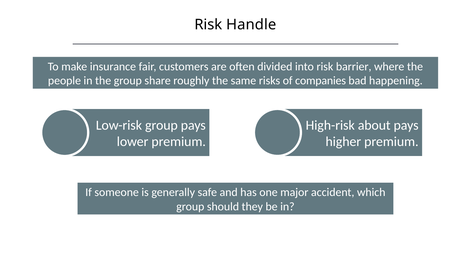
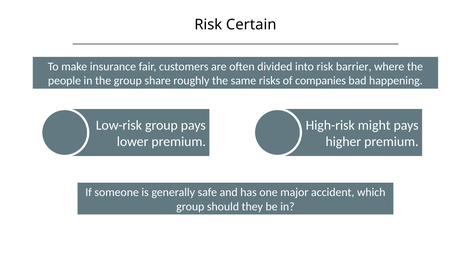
Handle: Handle -> Certain
about: about -> might
